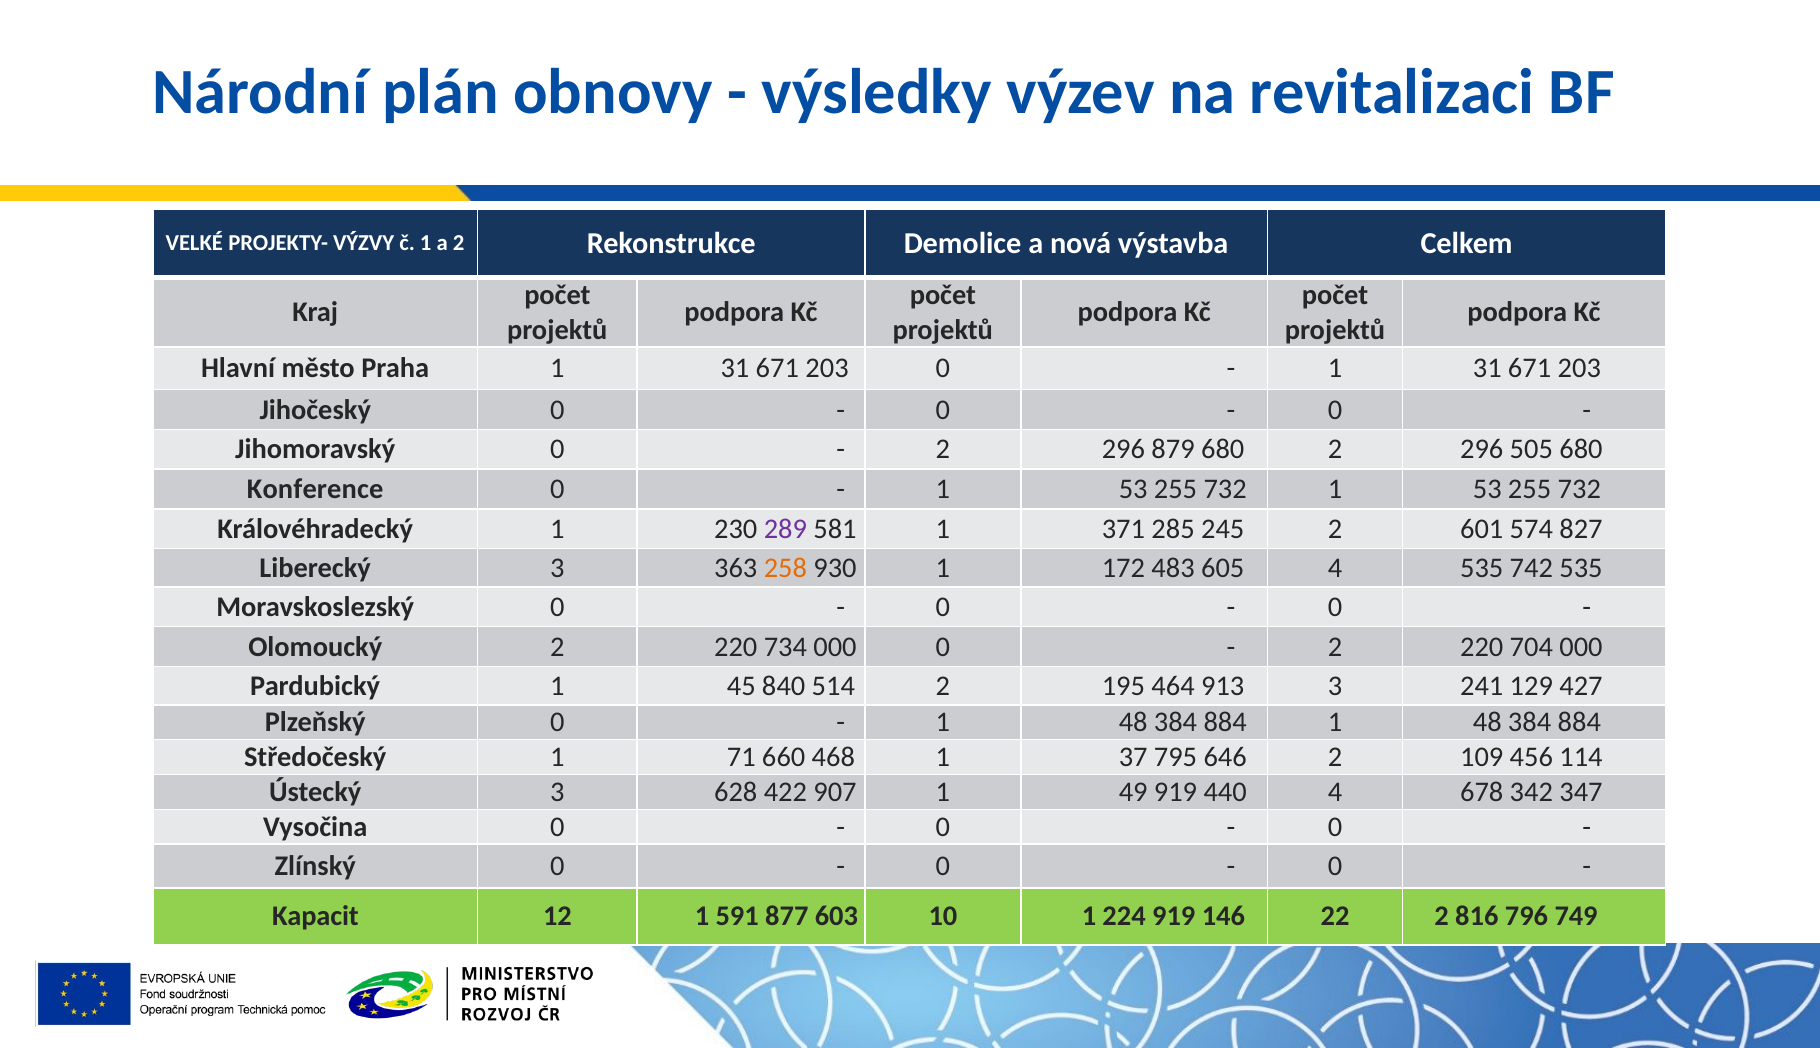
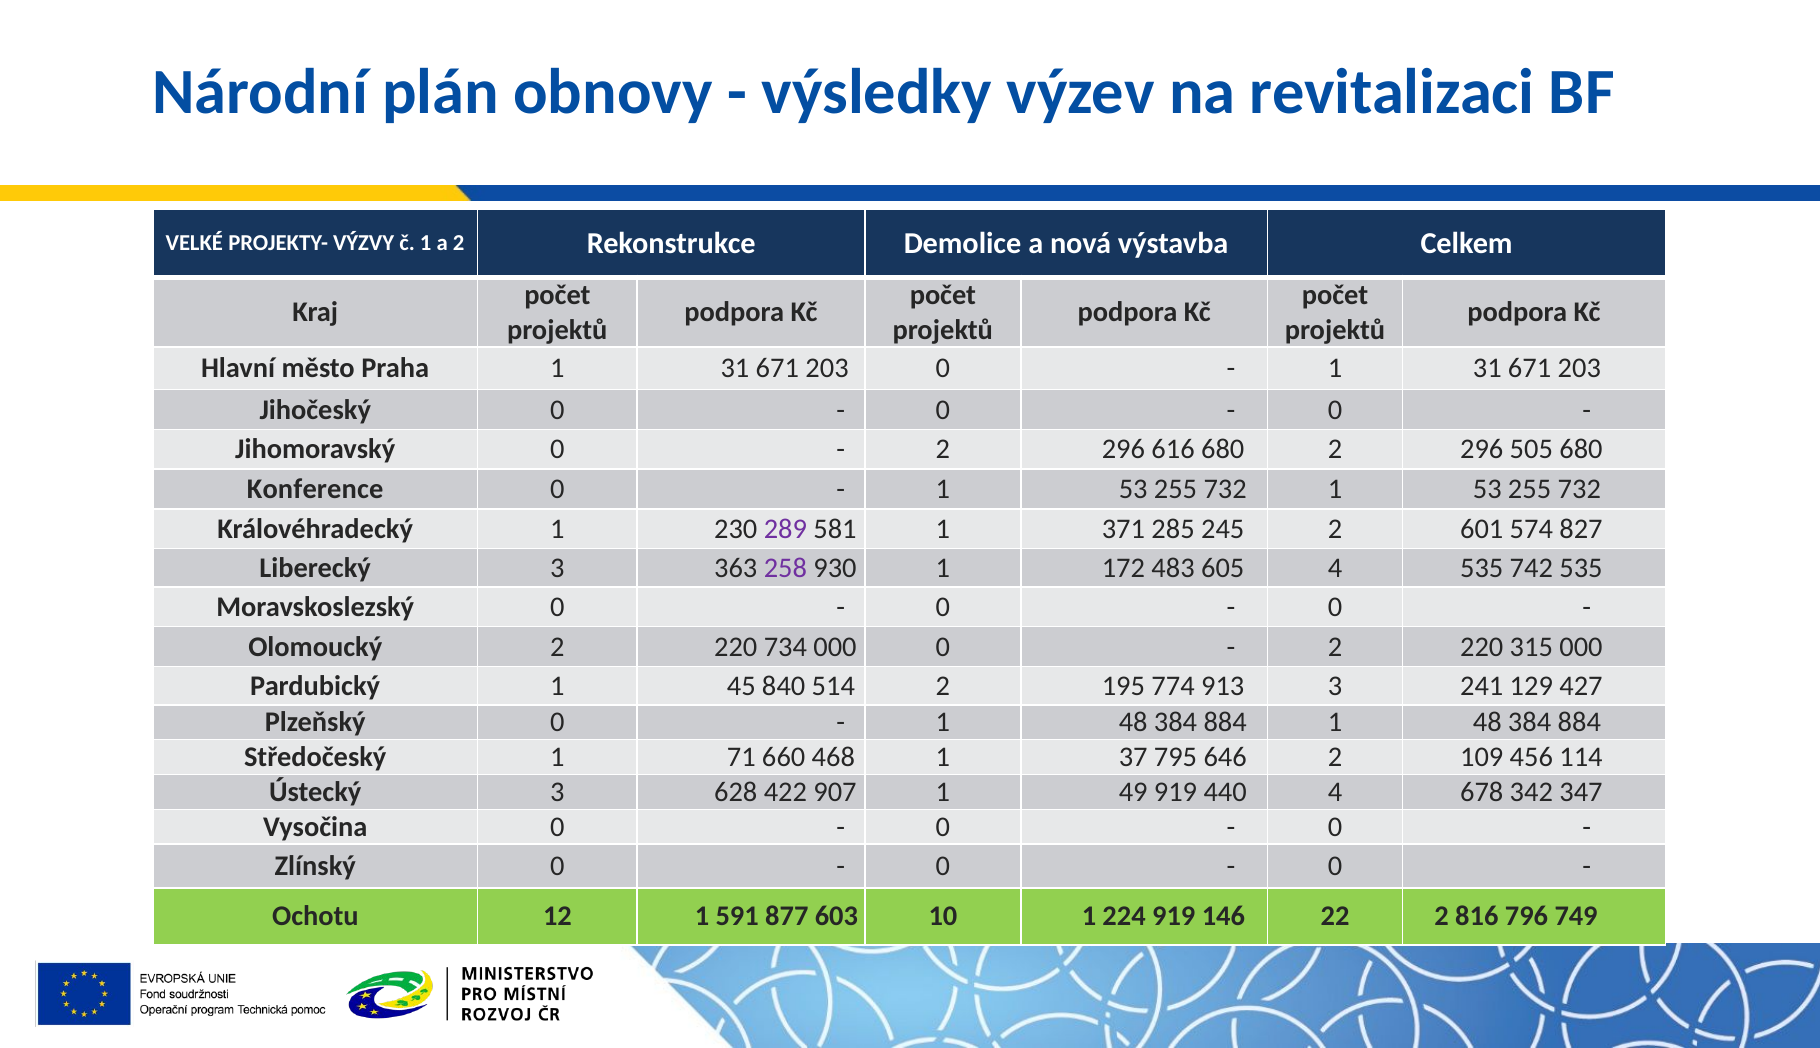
879: 879 -> 616
258 colour: orange -> purple
704: 704 -> 315
464: 464 -> 774
Kapacit: Kapacit -> Ochotu
